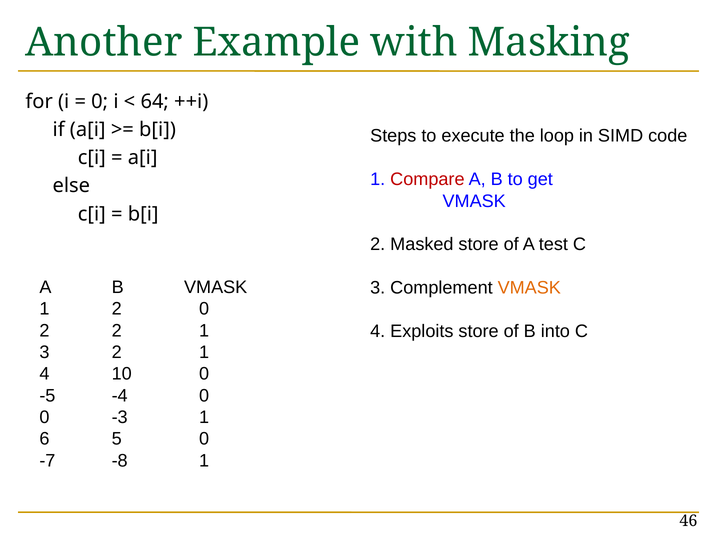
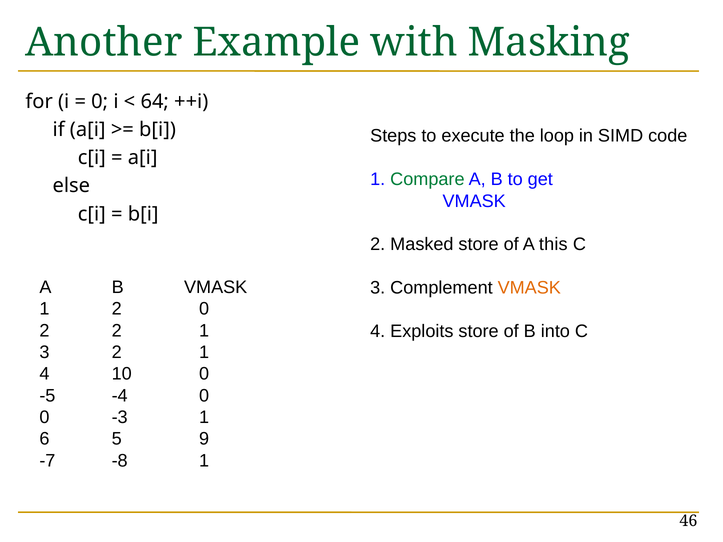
Compare colour: red -> green
test: test -> this
5 0: 0 -> 9
